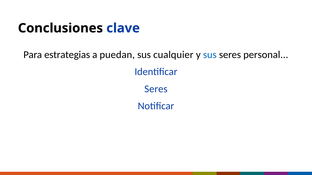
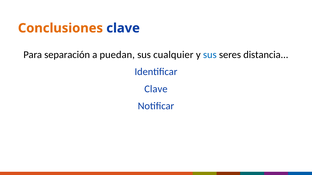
Conclusiones colour: black -> orange
estrategias: estrategias -> separación
personal: personal -> distancia
Seres at (156, 89): Seres -> Clave
